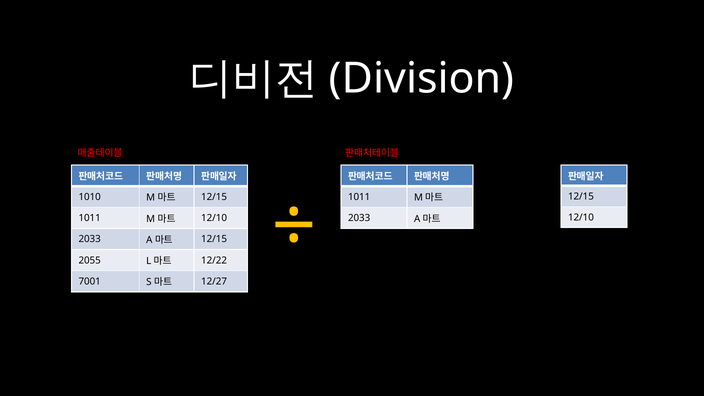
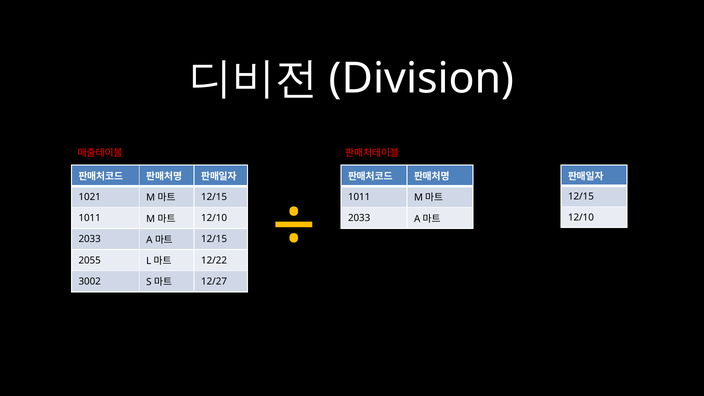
1010: 1010 -> 1021
7001: 7001 -> 3002
